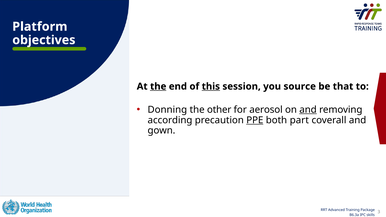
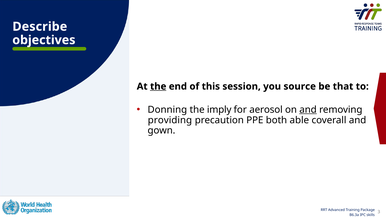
Platform: Platform -> Describe
this underline: present -> none
other: other -> imply
according: according -> providing
PPE underline: present -> none
part: part -> able
